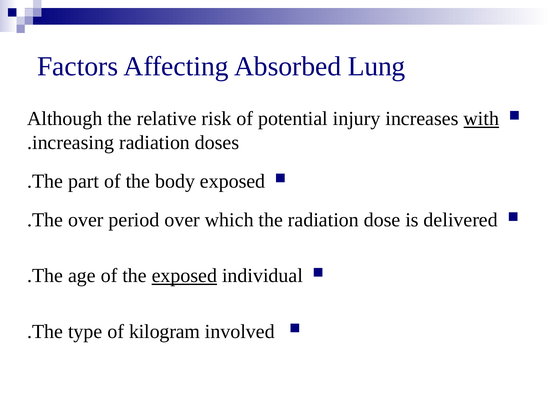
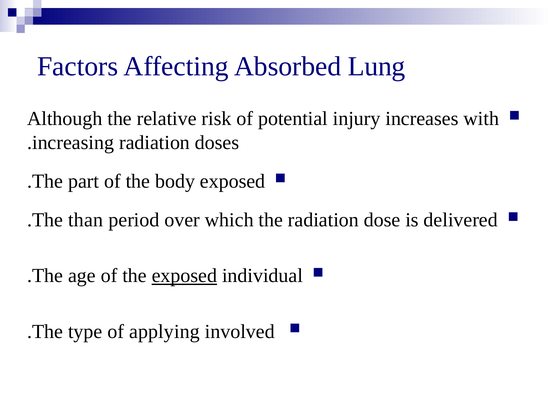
with underline: present -> none
The over: over -> than
kilogram: kilogram -> applying
